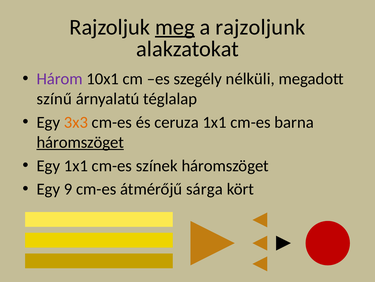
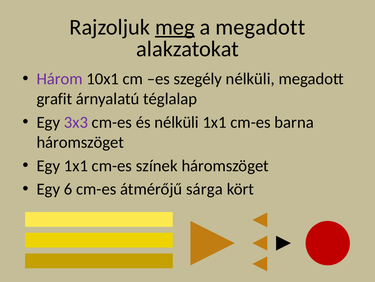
a rajzoljunk: rajzoljunk -> megadott
színű: színű -> grafit
3x3 colour: orange -> purple
és ceruza: ceruza -> nélküli
háromszöget at (80, 142) underline: present -> none
9: 9 -> 6
